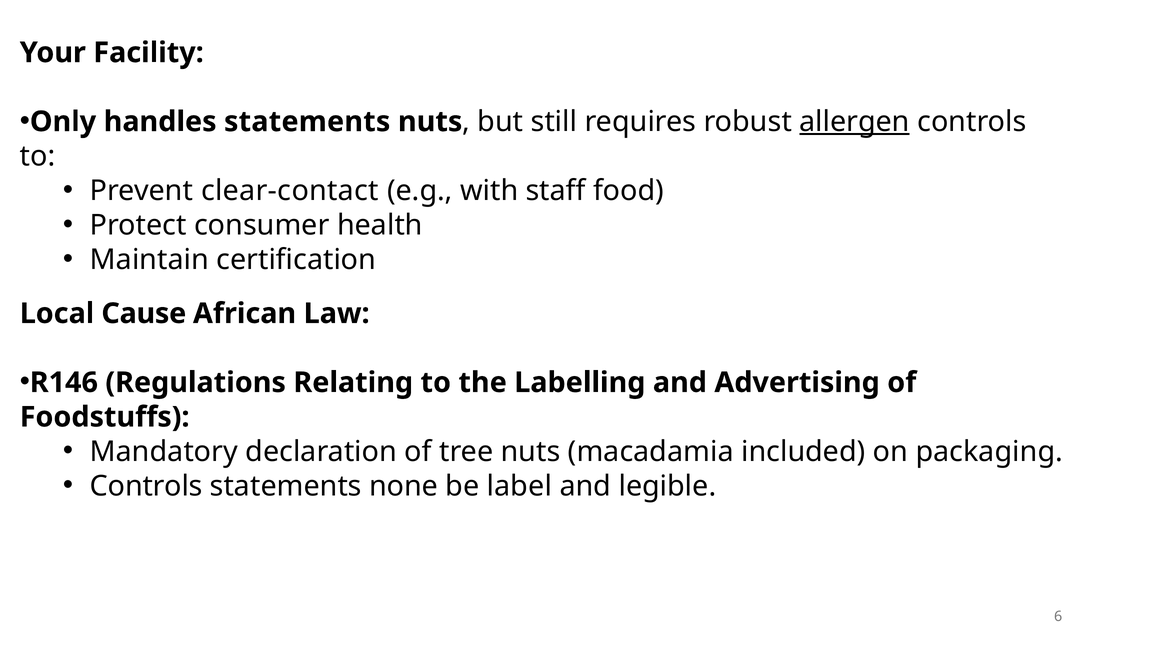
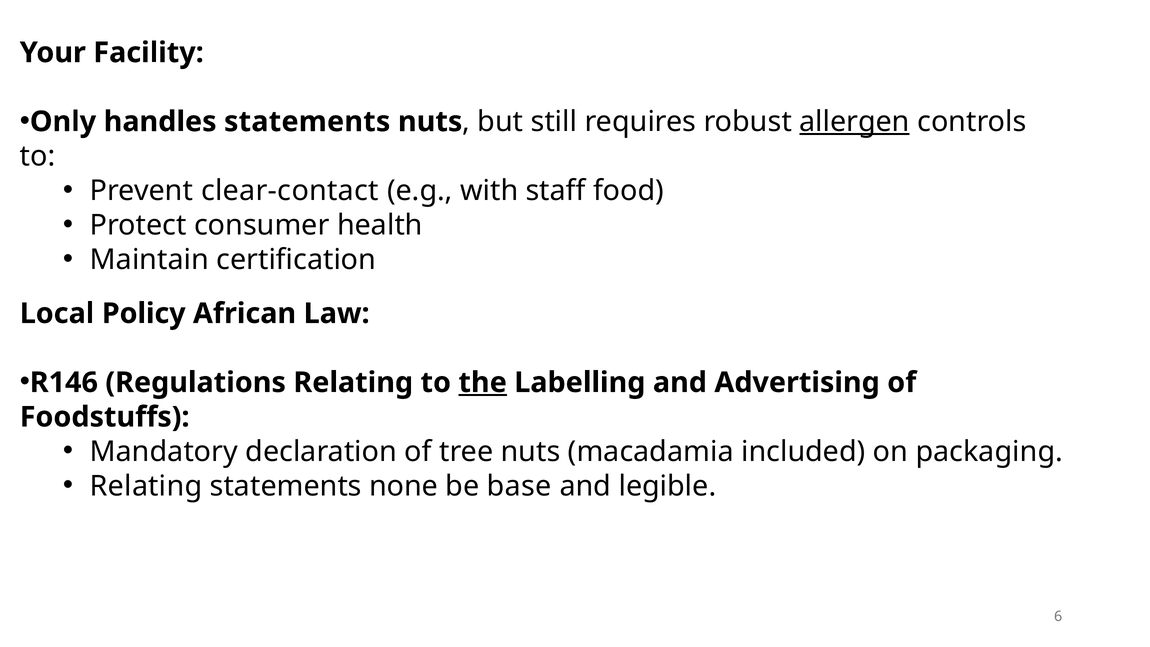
Cause: Cause -> Policy
the underline: none -> present
Controls at (146, 486): Controls -> Relating
label: label -> base
